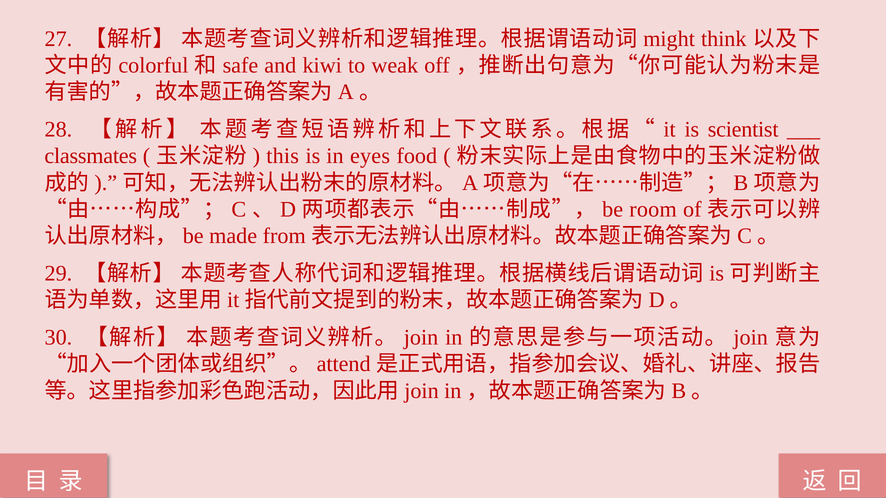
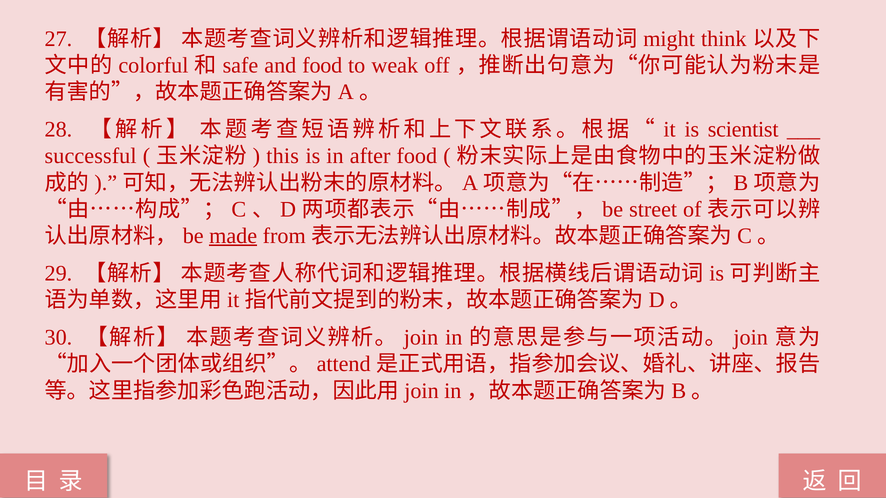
and kiwi: kiwi -> food
classmates: classmates -> successful
eyes: eyes -> after
room: room -> street
made underline: none -> present
